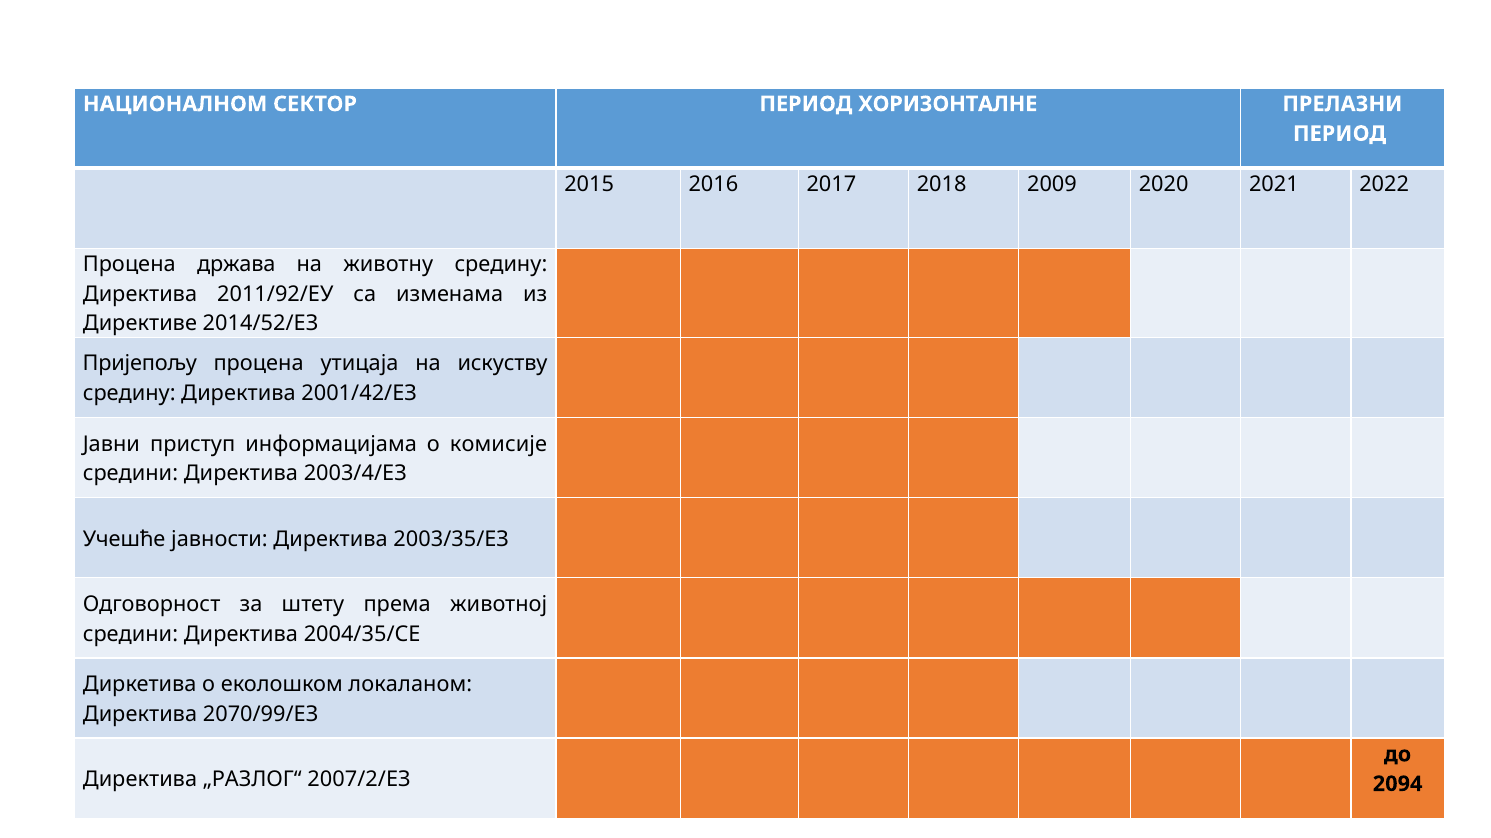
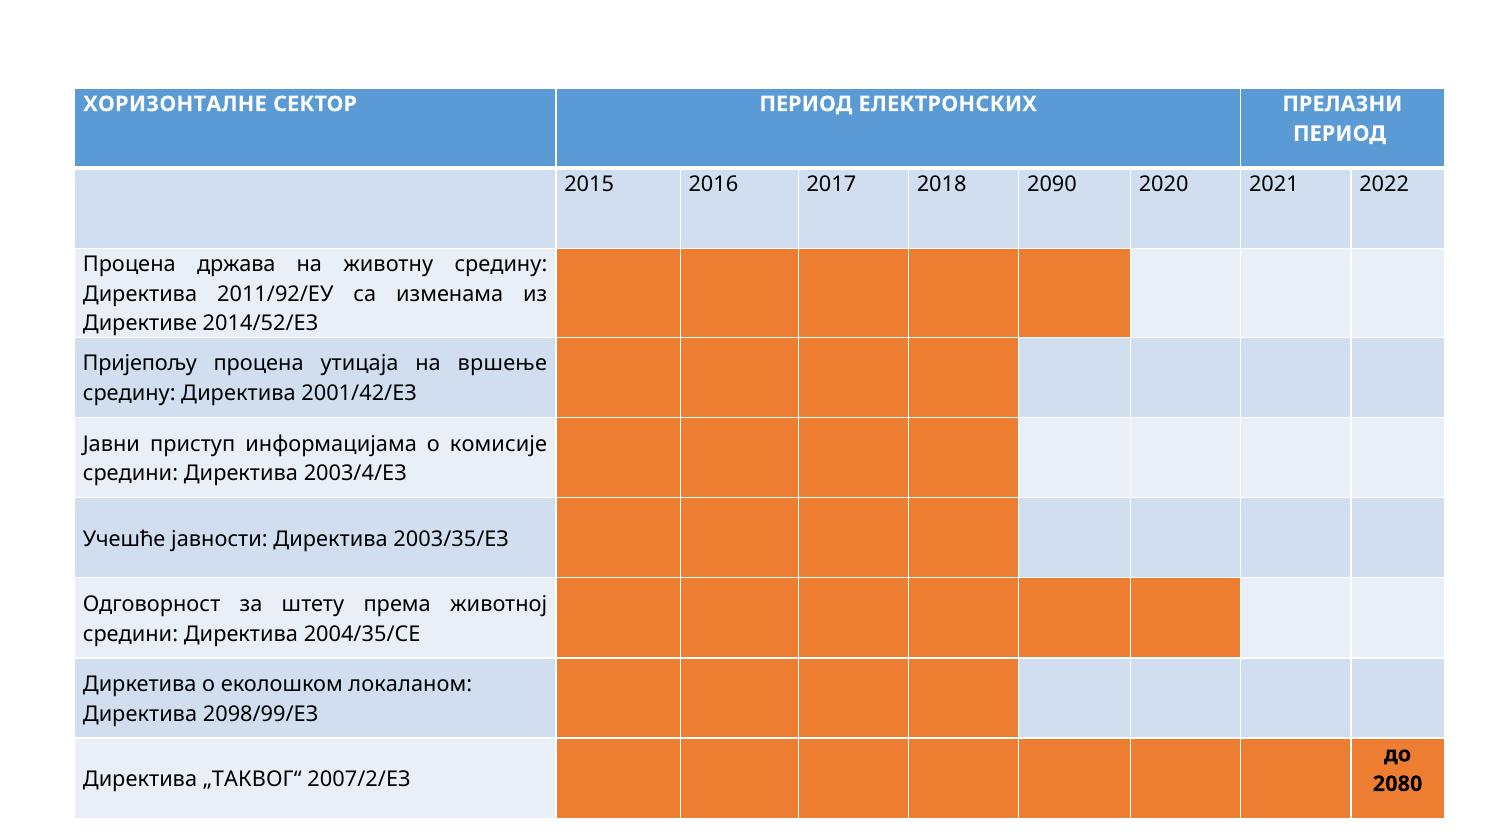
НАЦИОНАЛНОМ: НАЦИОНАЛНОМ -> ХОРИЗОНТАЛНЕ
ХОРИЗОНТАЛНЕ: ХОРИЗОНТАЛНЕ -> ЕЛЕКТРОНСКИХ
2009: 2009 -> 2090
искуству: искуству -> вршење
2070/99/EЗ: 2070/99/EЗ -> 2098/99/EЗ
„РАЗЛОГ“: „РАЗЛОГ“ -> „ТАКВОГ“
2094: 2094 -> 2080
